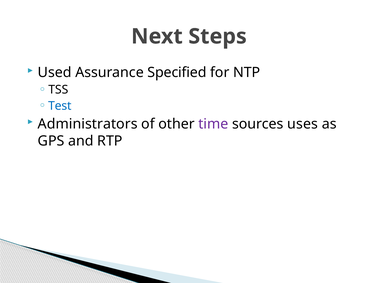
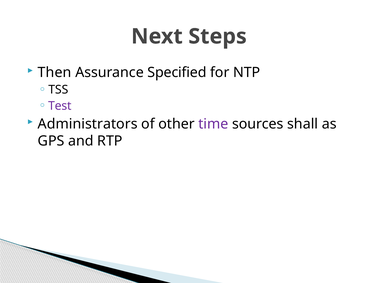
Used: Used -> Then
Test colour: blue -> purple
uses: uses -> shall
